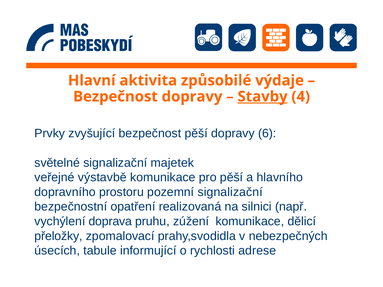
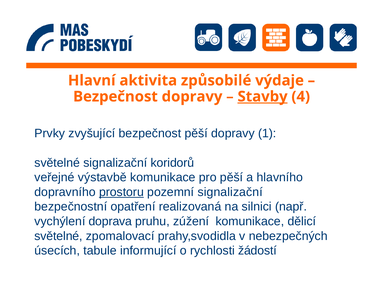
6: 6 -> 1
majetek: majetek -> koridorů
prostoru underline: none -> present
přeložky at (58, 236): přeložky -> světelné
adrese: adrese -> žádostí
